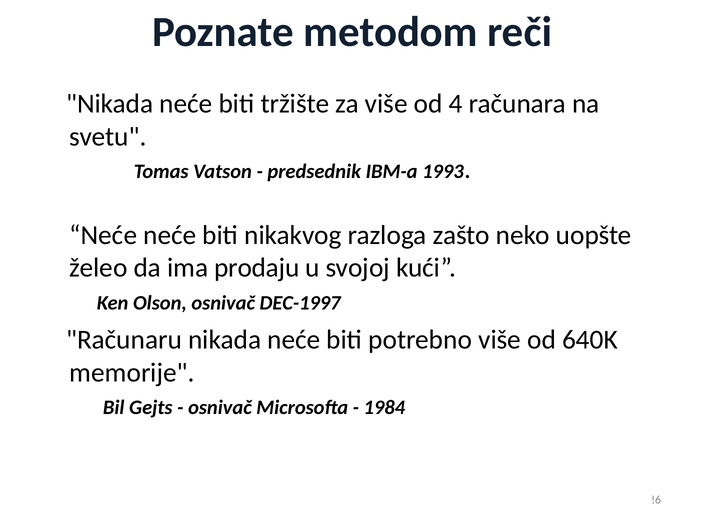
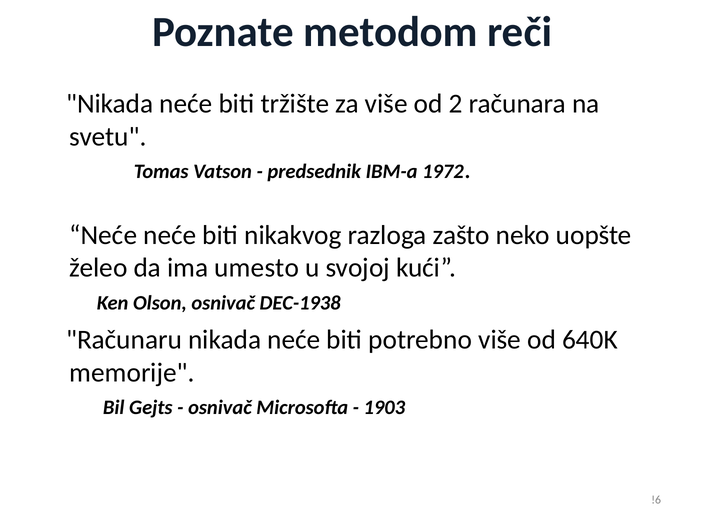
4: 4 -> 2
1993: 1993 -> 1972
prodaju: prodaju -> umesto
DEC-1997: DEC-1997 -> DEC-1938
1984: 1984 -> 1903
